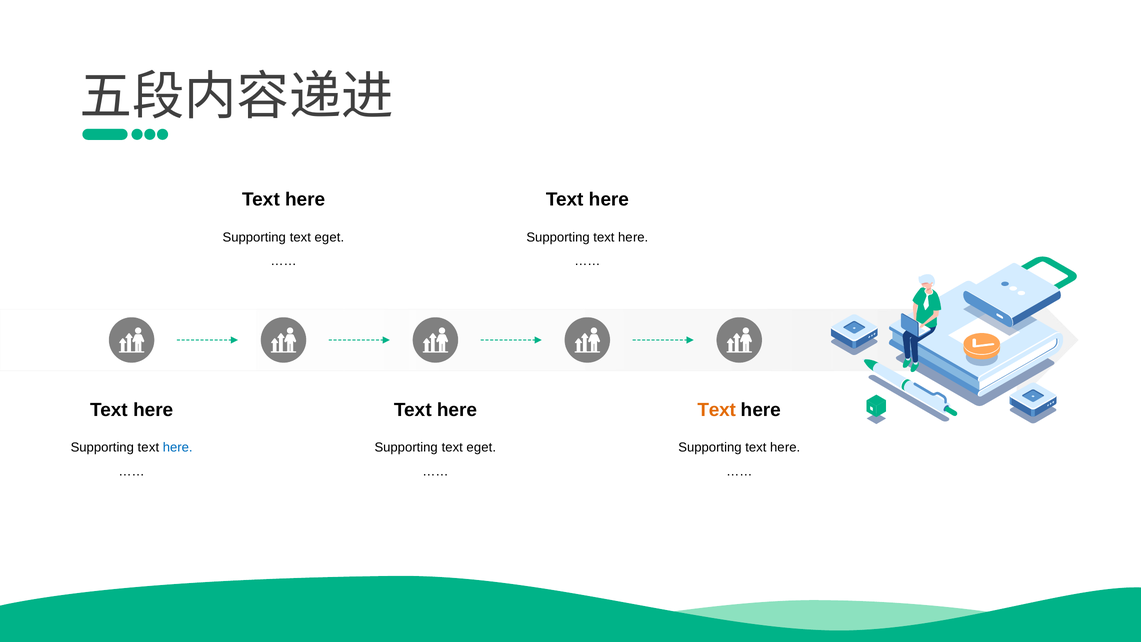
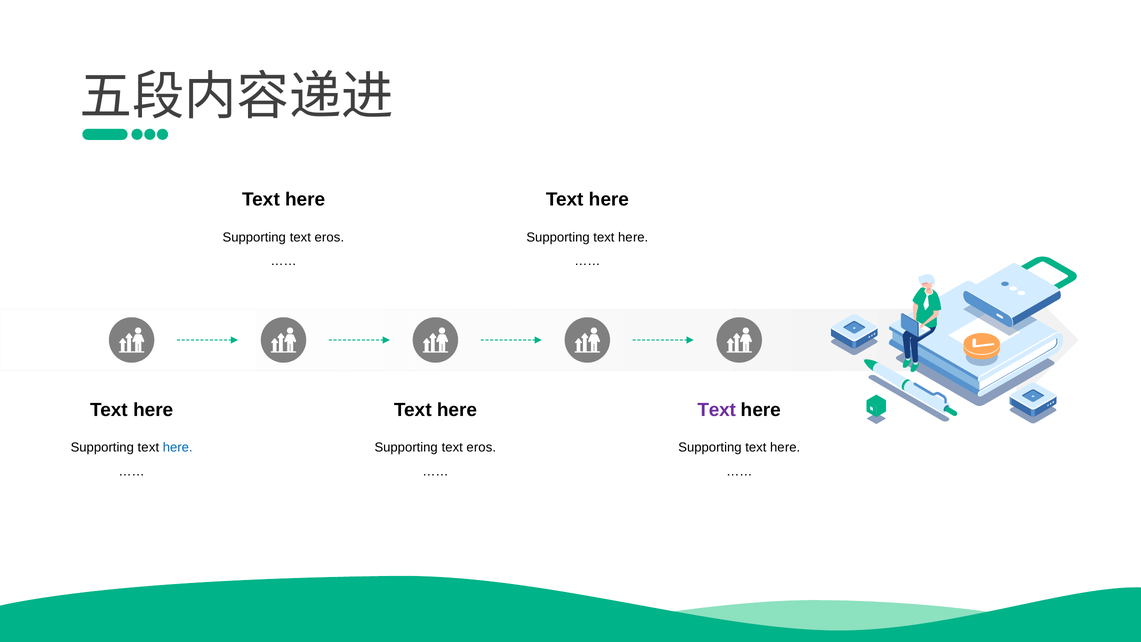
eget at (329, 237): eget -> eros
Text at (717, 410) colour: orange -> purple
eget at (481, 448): eget -> eros
